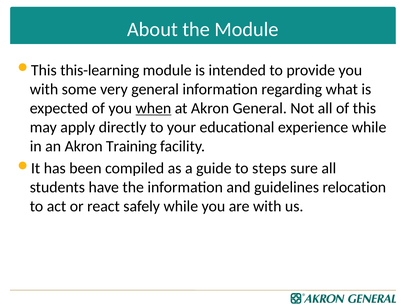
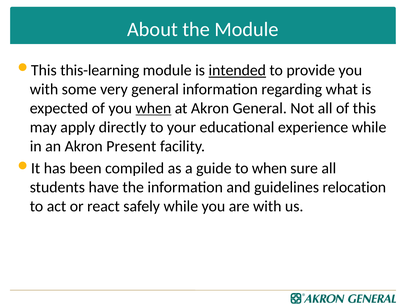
intended underline: none -> present
Training: Training -> Present
to steps: steps -> when
